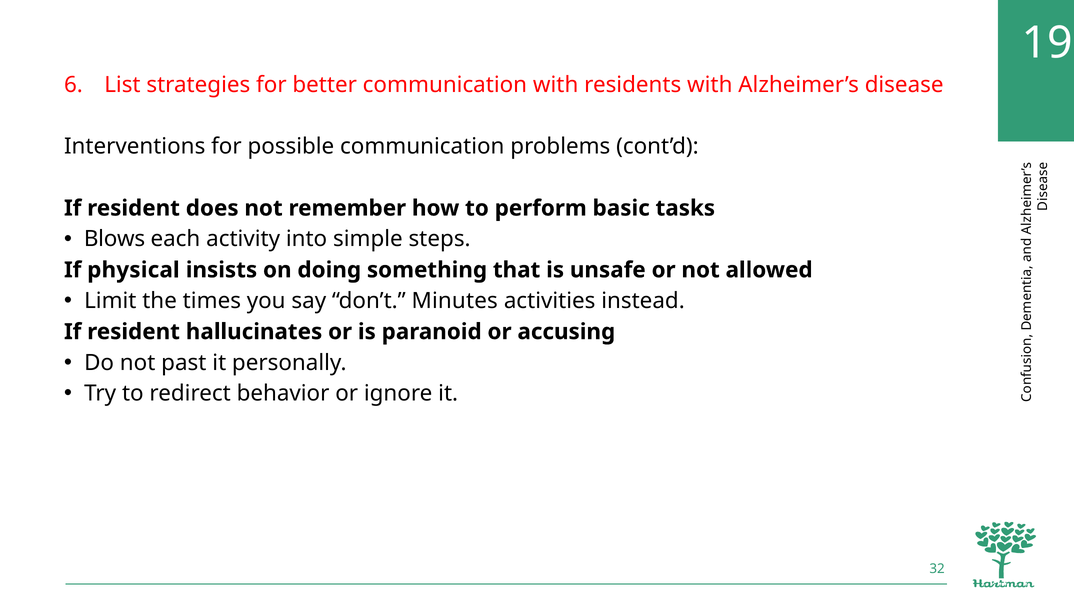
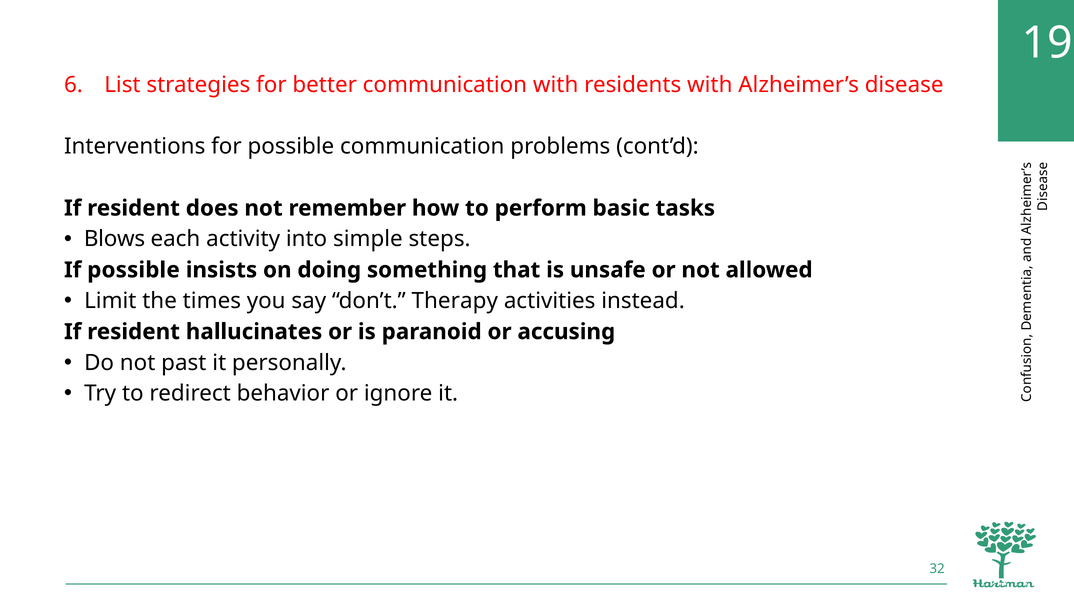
If physical: physical -> possible
Minutes: Minutes -> Therapy
